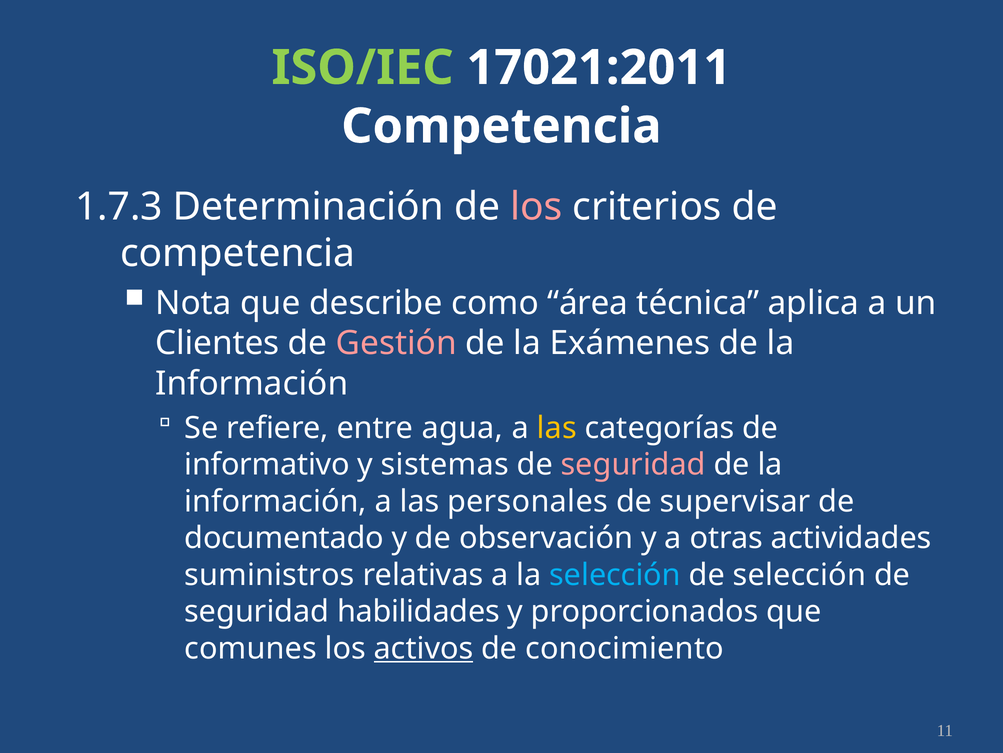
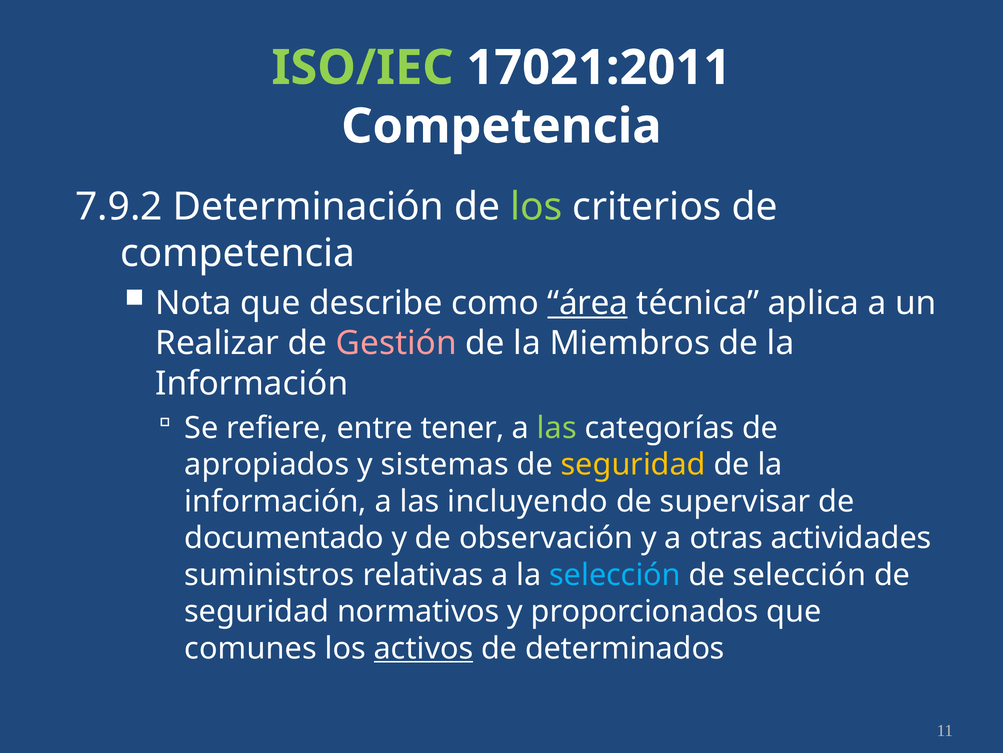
1.7.3: 1.7.3 -> 7.9.2
los at (536, 207) colour: pink -> light green
área underline: none -> present
Clientes: Clientes -> Realizar
Exámenes: Exámenes -> Miembros
agua: agua -> tener
las at (557, 428) colour: yellow -> light green
informativo: informativo -> apropiados
seguridad at (633, 464) colour: pink -> yellow
personales: personales -> incluyendo
habilidades: habilidades -> normativos
conocimiento: conocimiento -> determinados
